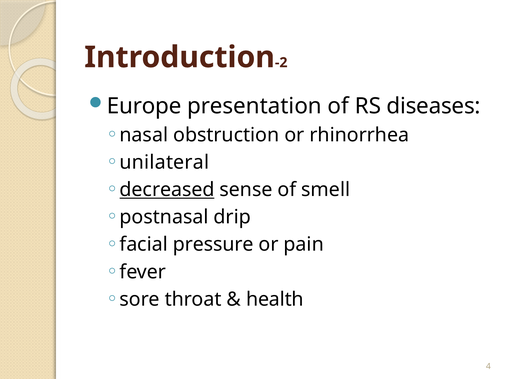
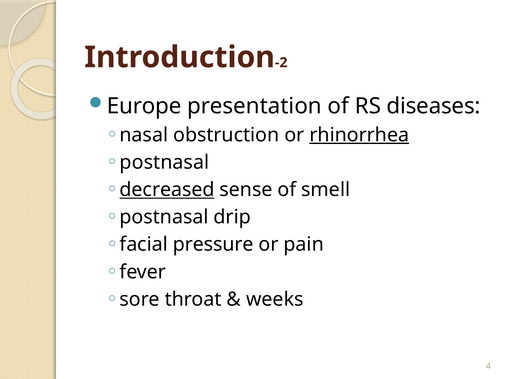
rhinorrhea underline: none -> present
unilateral at (164, 162): unilateral -> postnasal
health: health -> weeks
